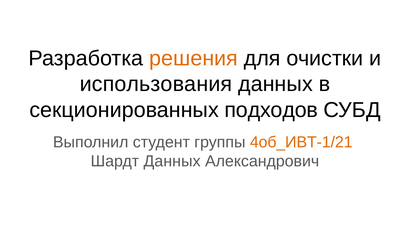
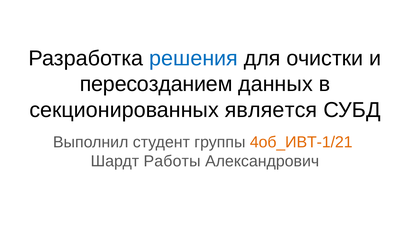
решения colour: orange -> blue
использования: использования -> пересозданием
подходов: подходов -> является
Шардт Данных: Данных -> Работы
